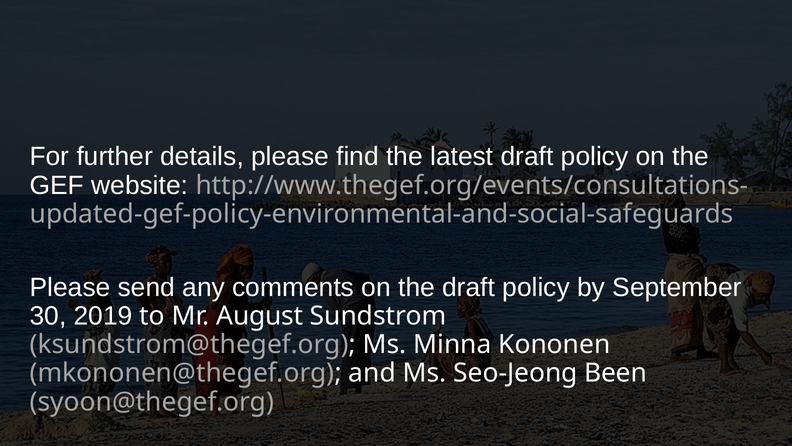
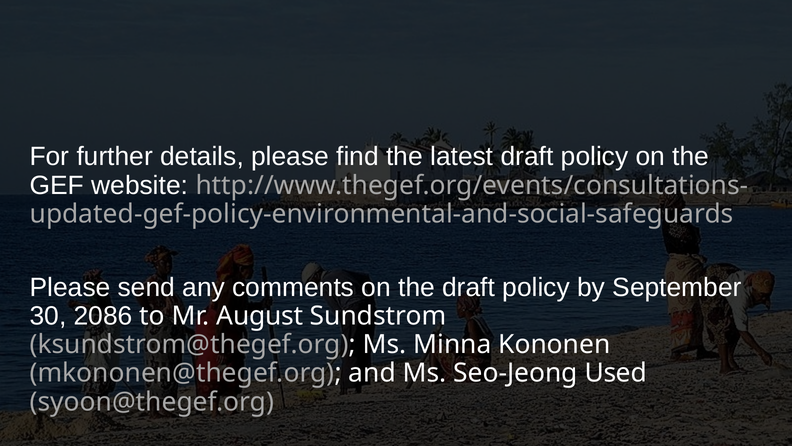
2019: 2019 -> 2086
Been: Been -> Used
